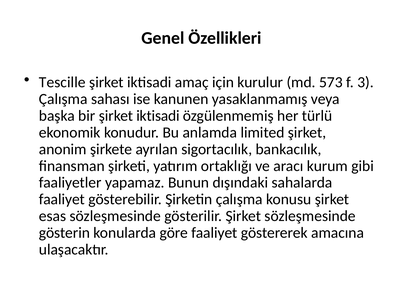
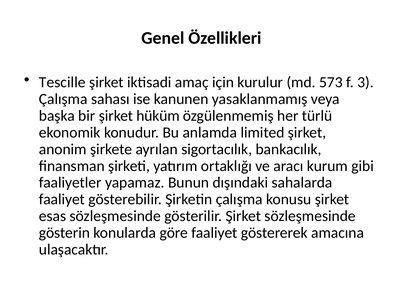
bir şirket iktisadi: iktisadi -> hüküm
